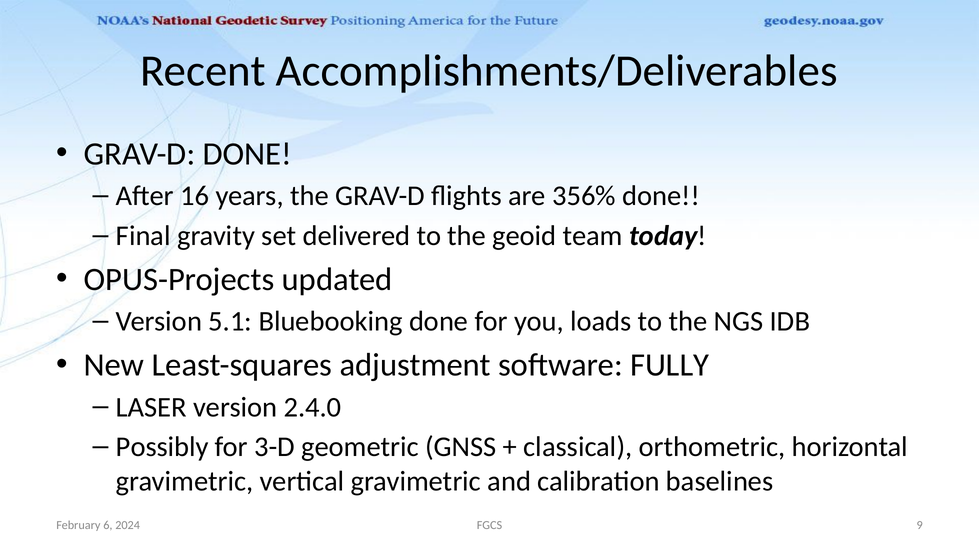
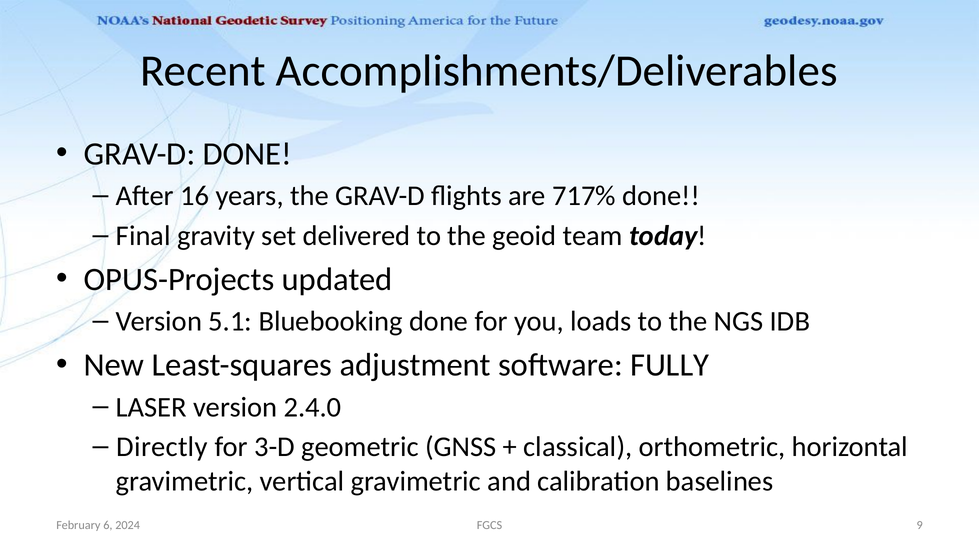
356%: 356% -> 717%
Possibly: Possibly -> Directly
